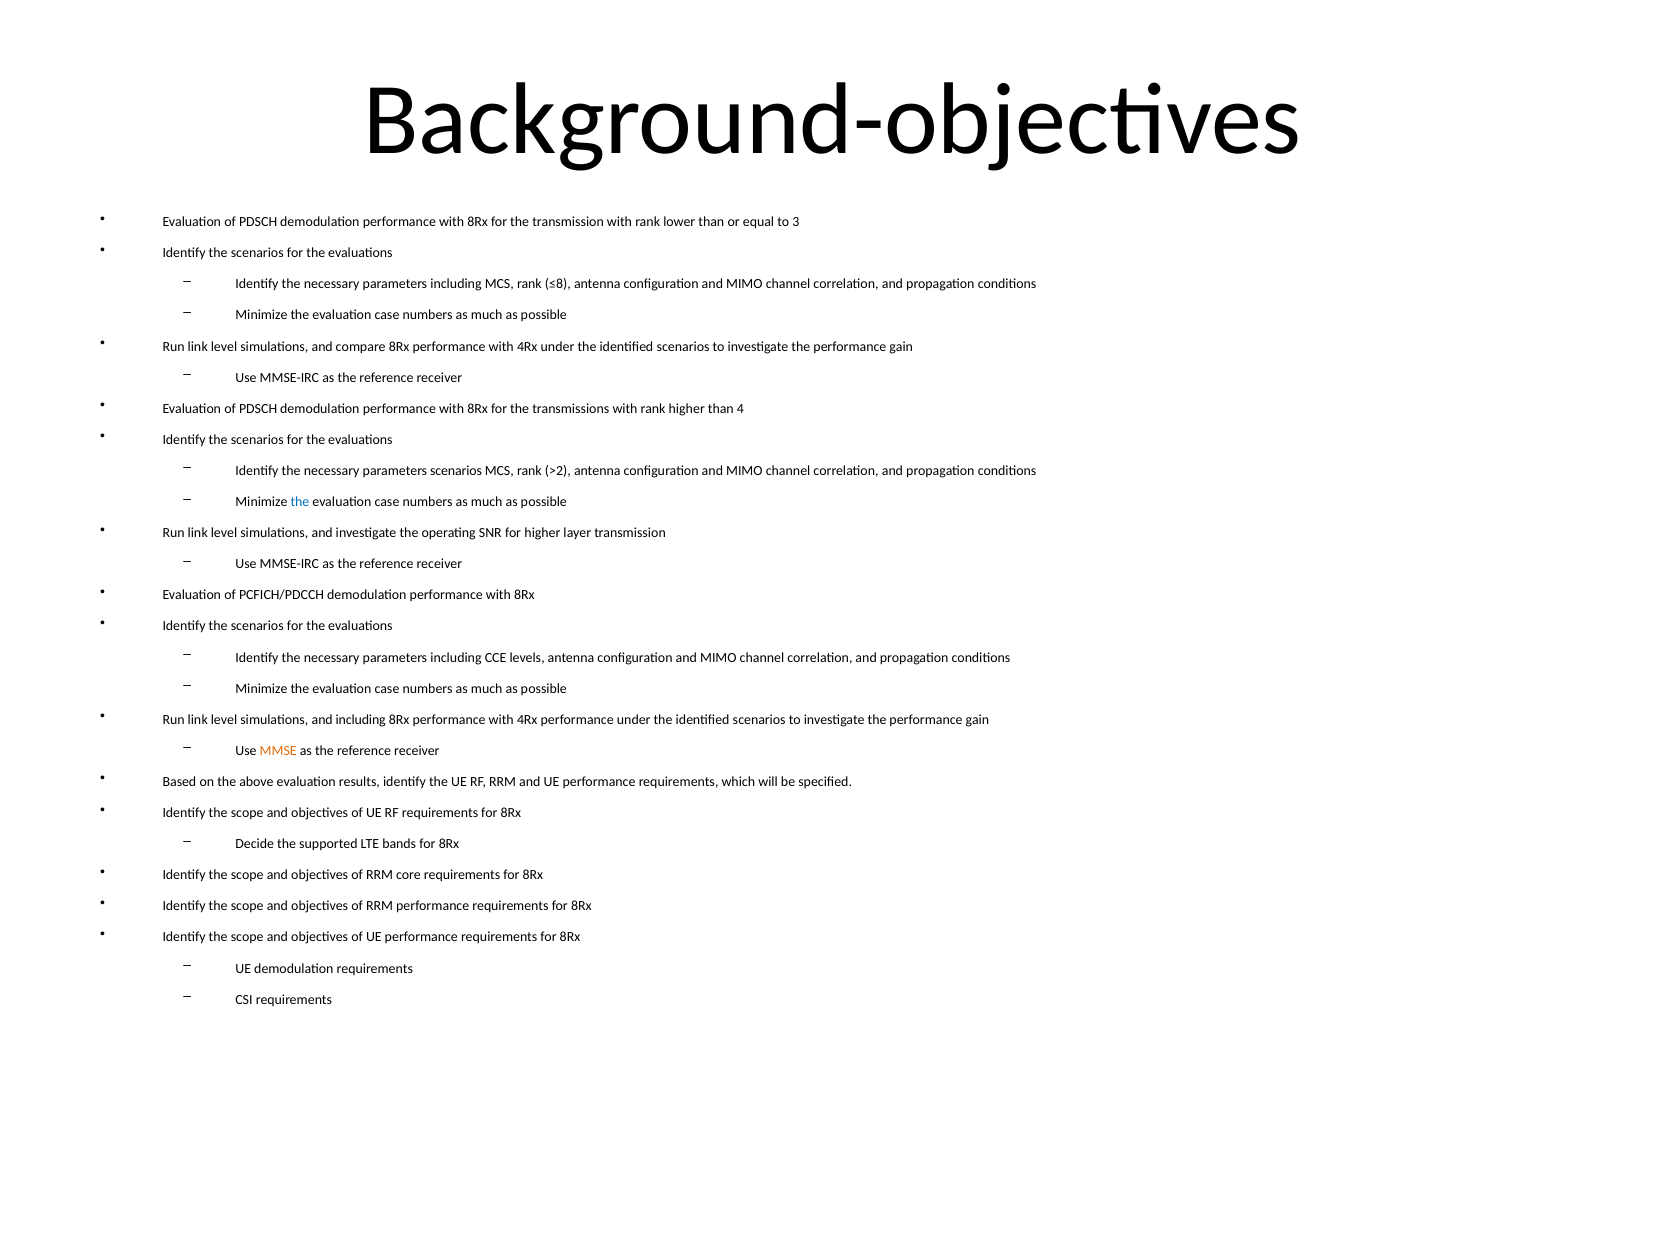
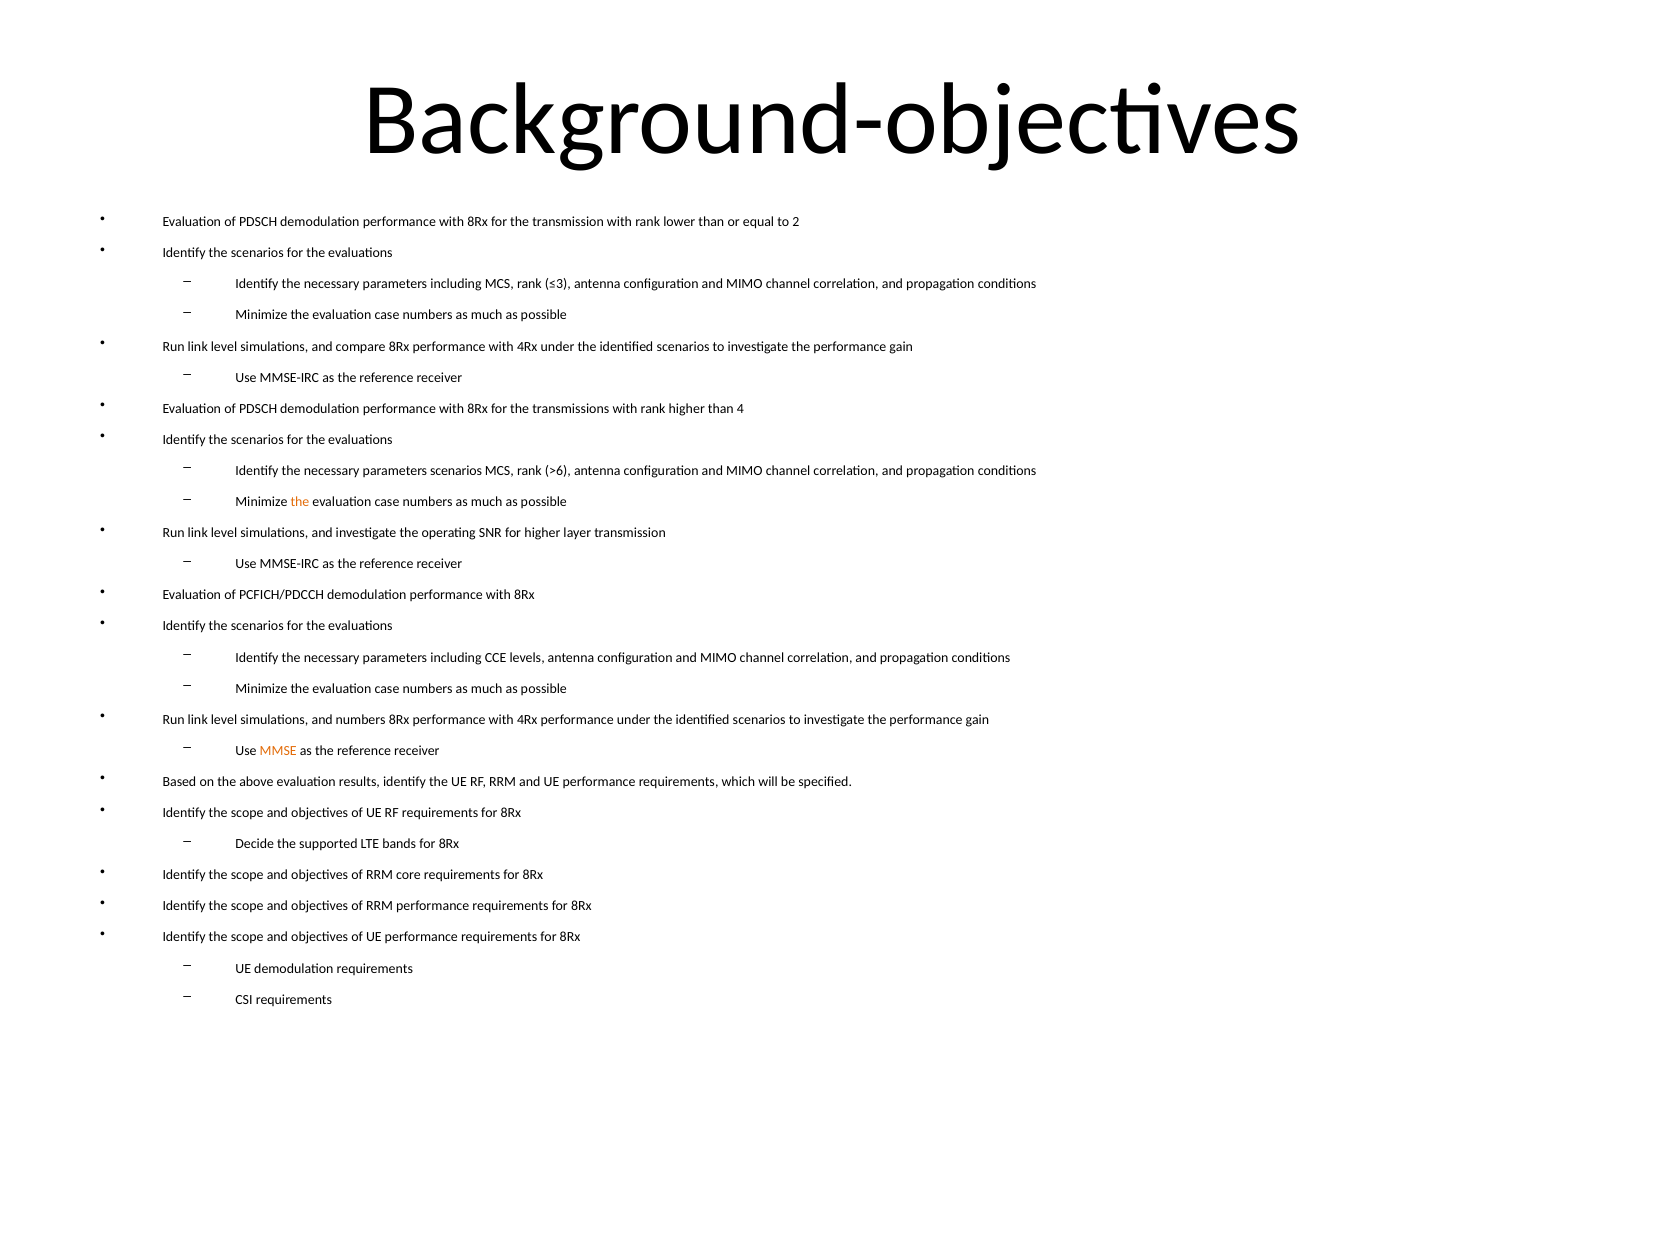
3: 3 -> 2
≤8: ≤8 -> ≤3
>2: >2 -> >6
the at (300, 502) colour: blue -> orange
and including: including -> numbers
